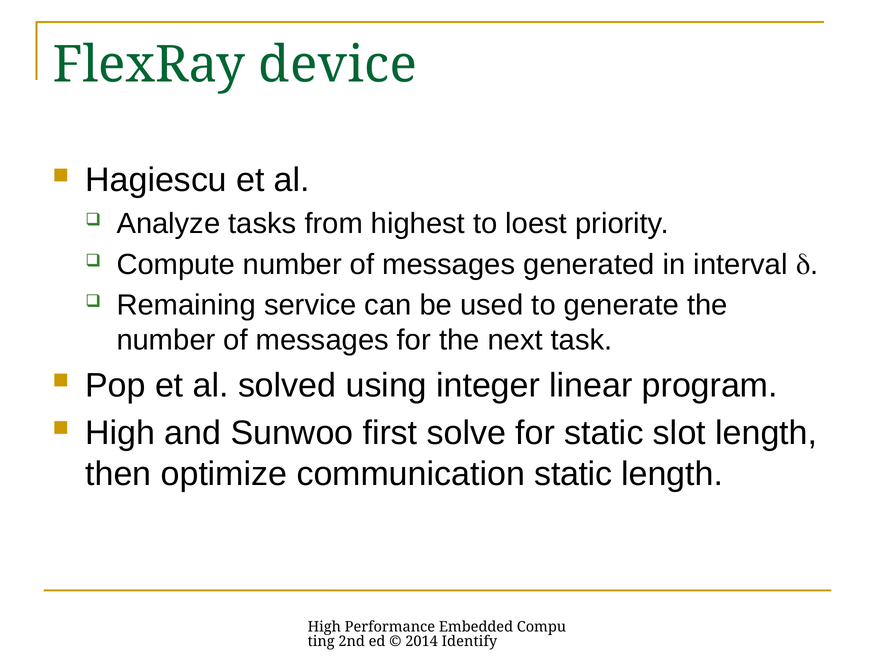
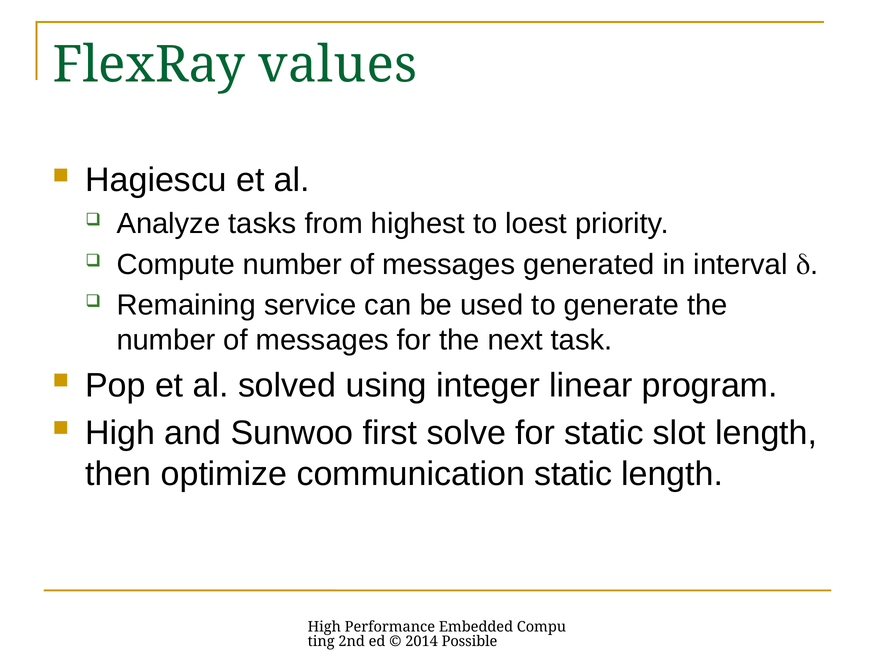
device: device -> values
Identify: Identify -> Possible
